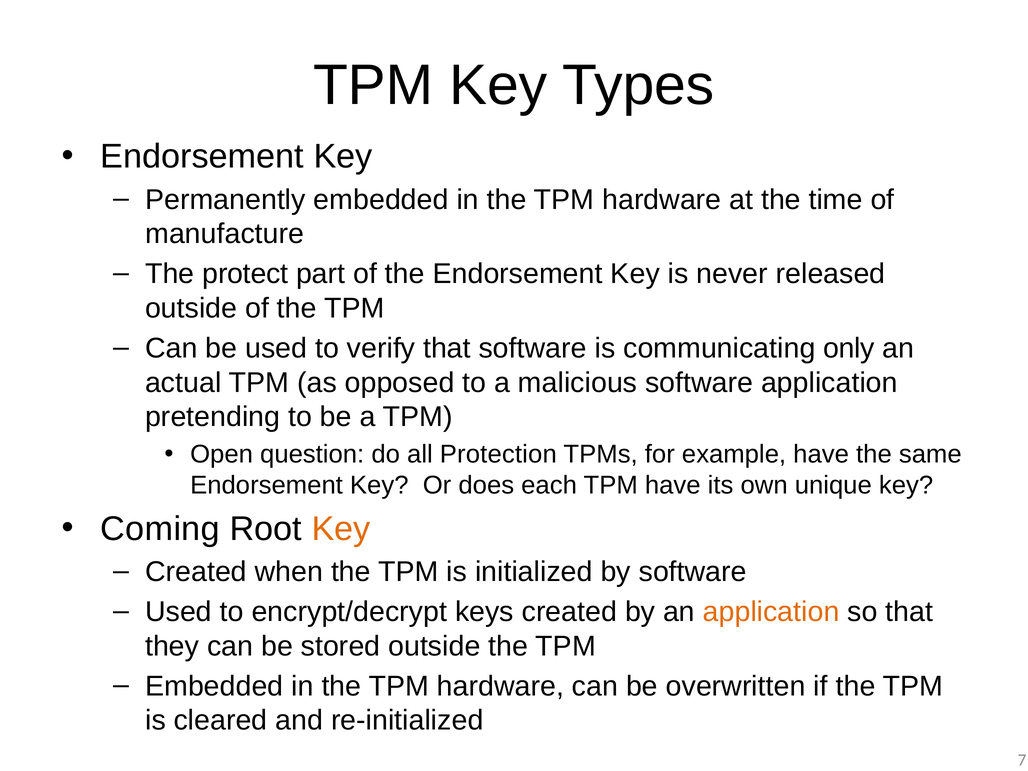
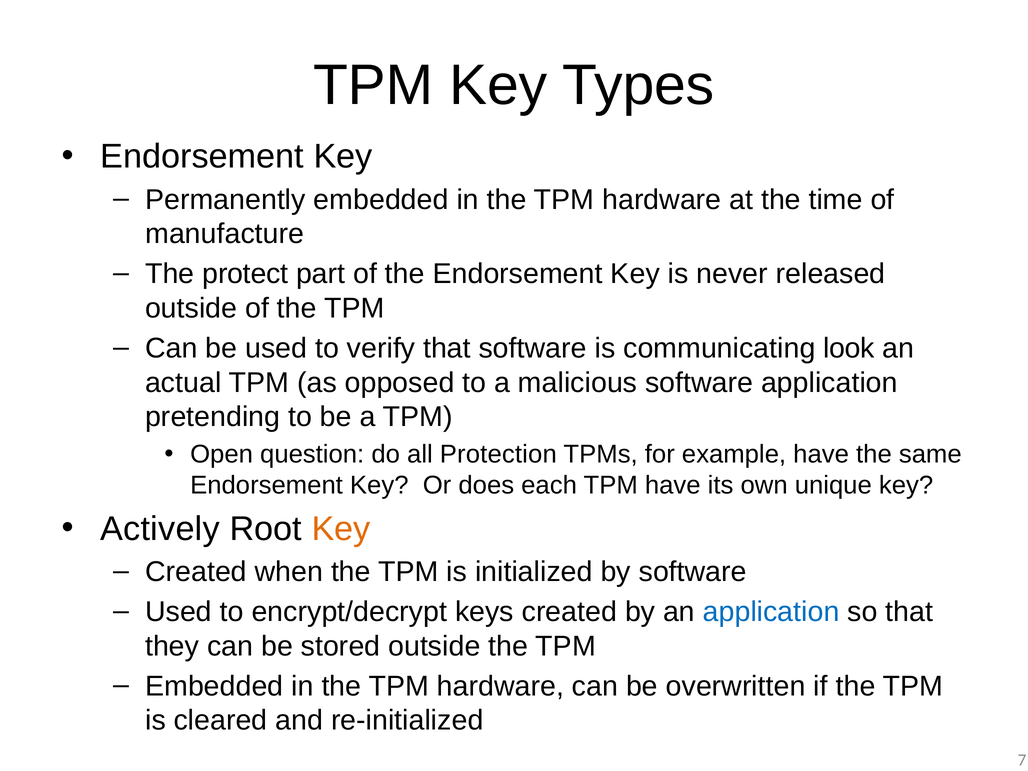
only: only -> look
Coming: Coming -> Actively
application at (771, 612) colour: orange -> blue
